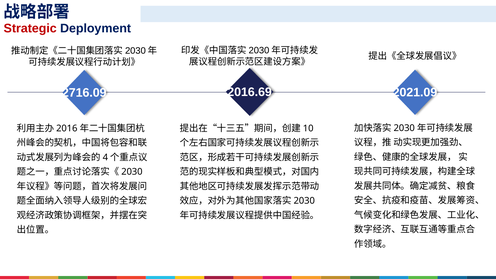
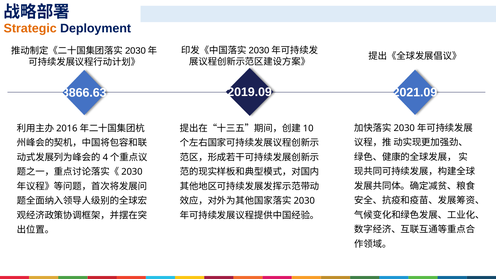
Strategic colour: red -> orange
2016.69: 2016.69 -> 2019.09
2716.09: 2716.09 -> 3866.63
